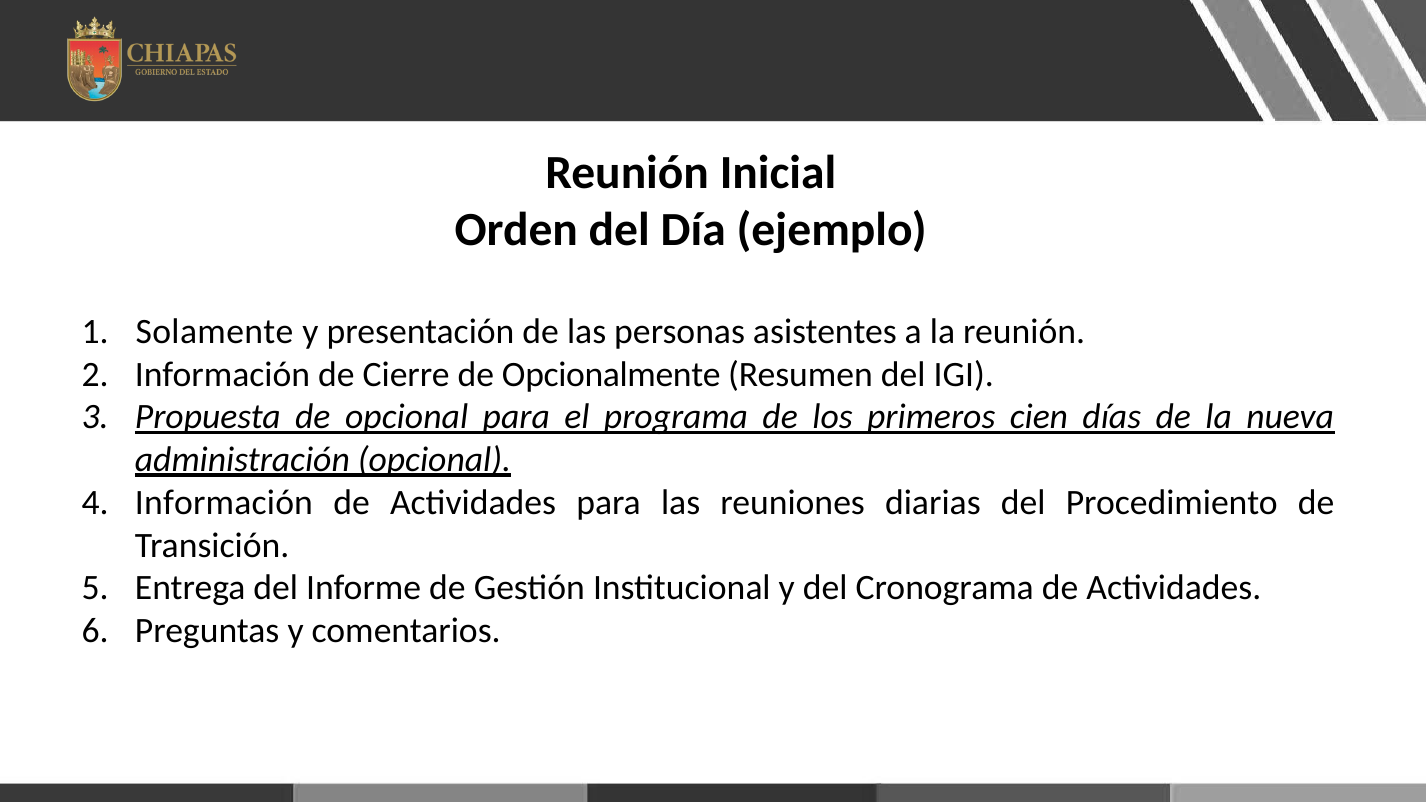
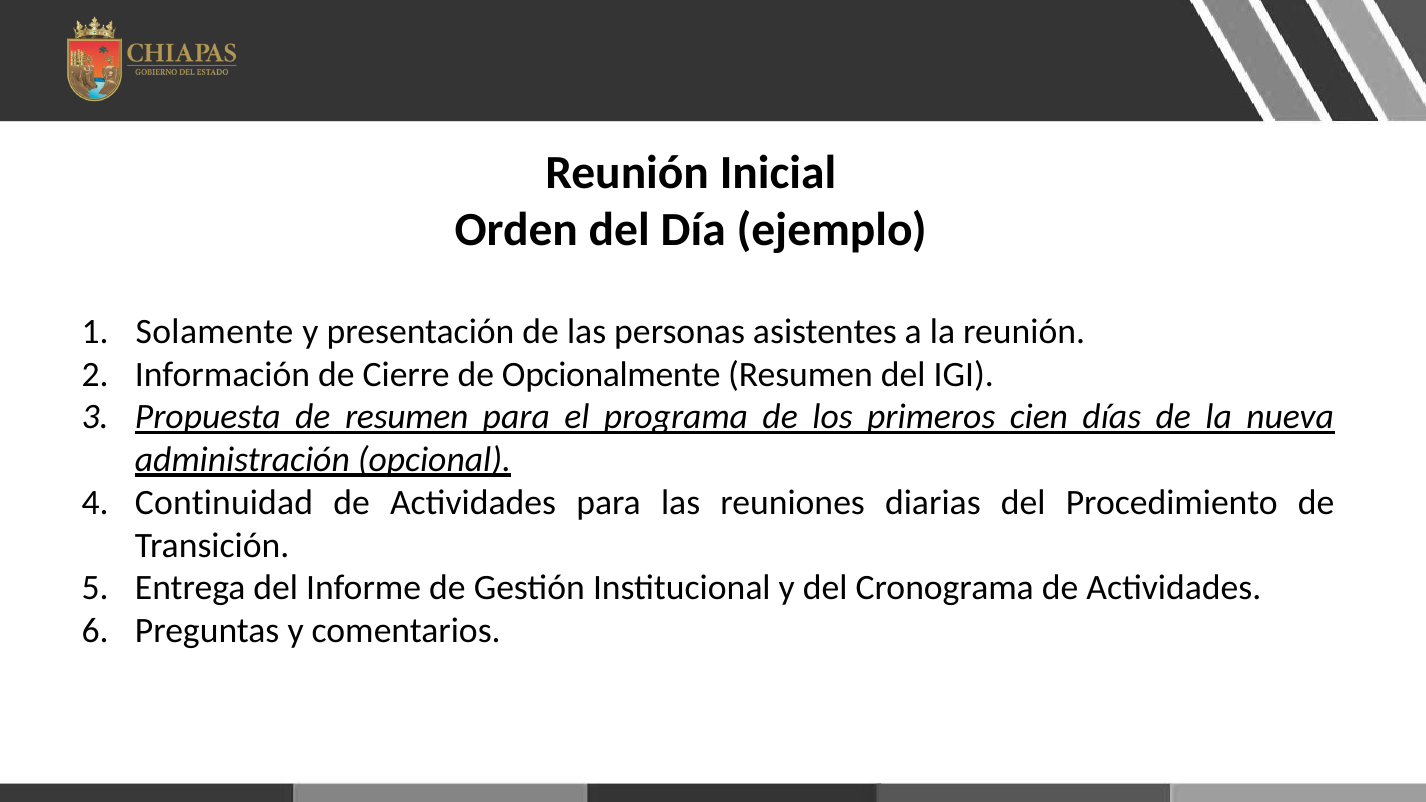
de opcional: opcional -> resumen
Información at (224, 503): Información -> Continuidad
